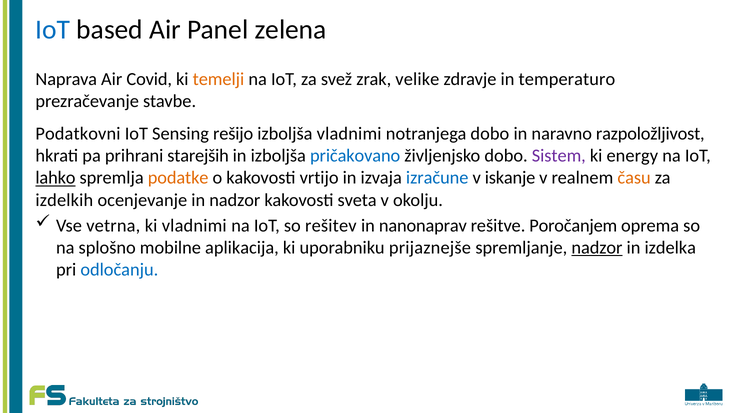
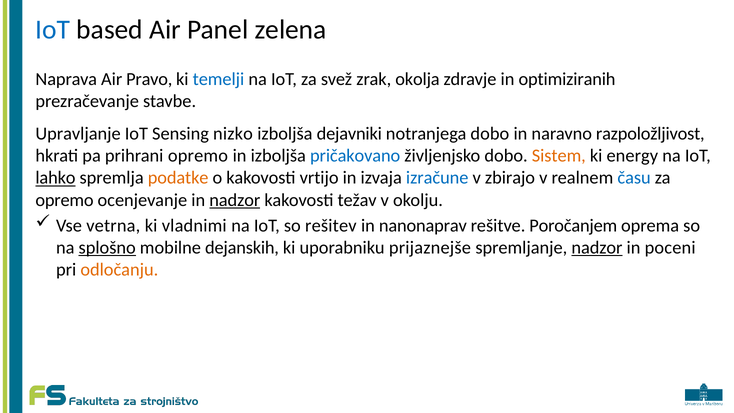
Covid: Covid -> Pravo
temelji colour: orange -> blue
velike: velike -> okolja
temperaturo: temperaturo -> optimiziranih
Podatkovni: Podatkovni -> Upravljanje
rešijo: rešijo -> nizko
izboljša vladnimi: vladnimi -> dejavniki
prihrani starejših: starejših -> opremo
Sistem colour: purple -> orange
iskanje: iskanje -> zbirajo
času colour: orange -> blue
izdelkih at (64, 200): izdelkih -> opremo
nadzor at (235, 200) underline: none -> present
sveta: sveta -> težav
splošno underline: none -> present
aplikacija: aplikacija -> dejanskih
izdelka: izdelka -> poceni
odločanju colour: blue -> orange
